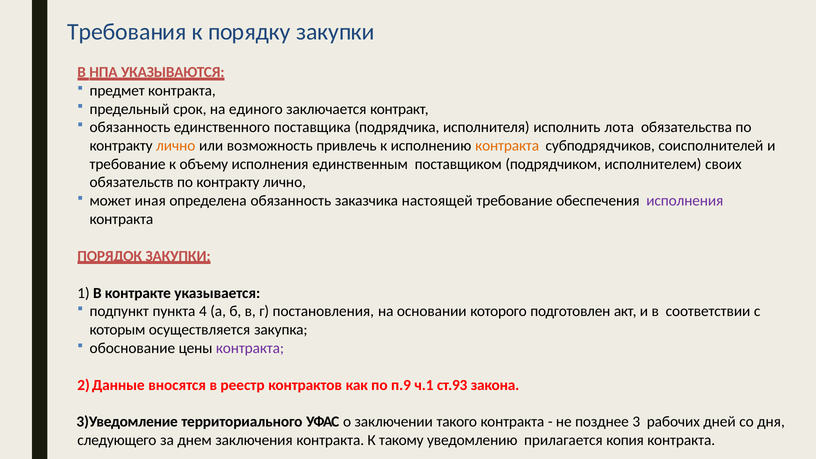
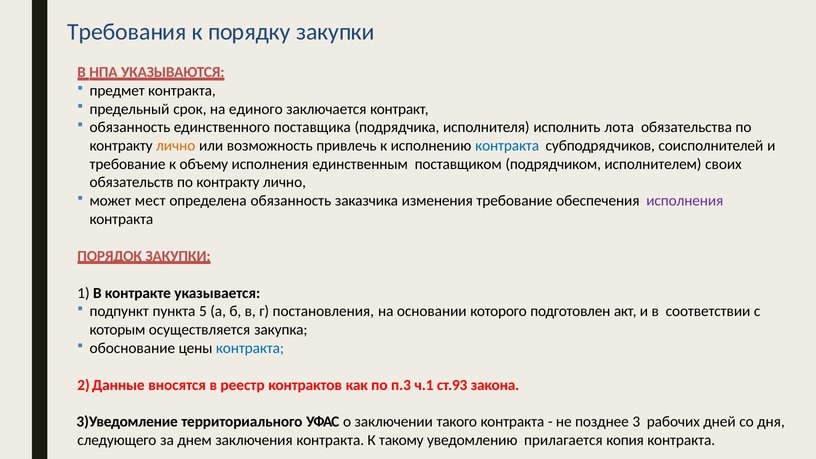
контракта at (507, 146) colour: orange -> blue
иная: иная -> мест
настоящей: настоящей -> изменения
4: 4 -> 5
контракта at (250, 348) colour: purple -> blue
п.9: п.9 -> п.3
